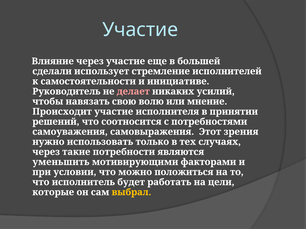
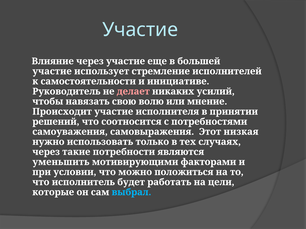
сделали at (52, 71): сделали -> участие
зрения: зрения -> низкая
выбрал colour: yellow -> light blue
